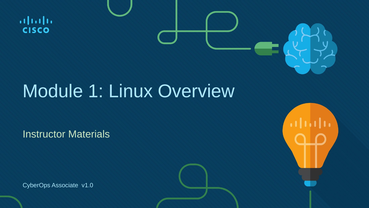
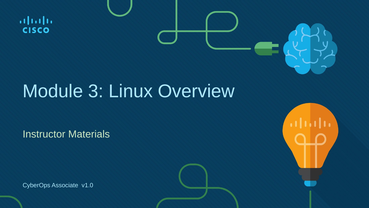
1: 1 -> 3
